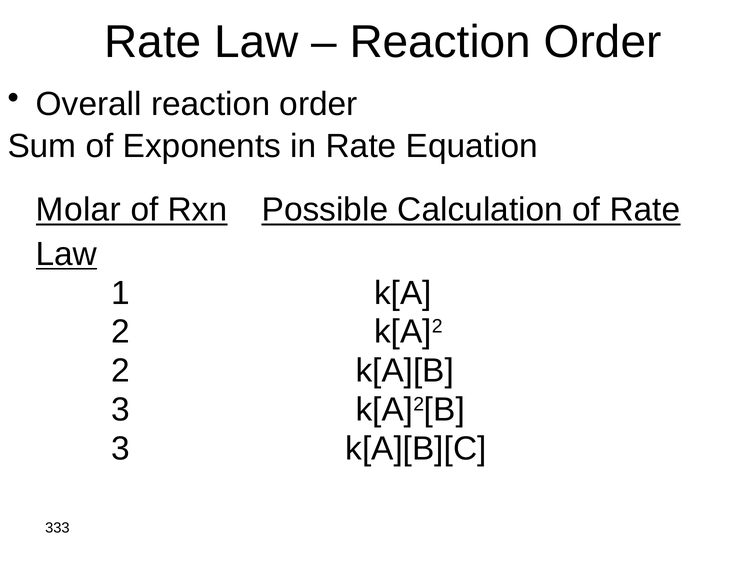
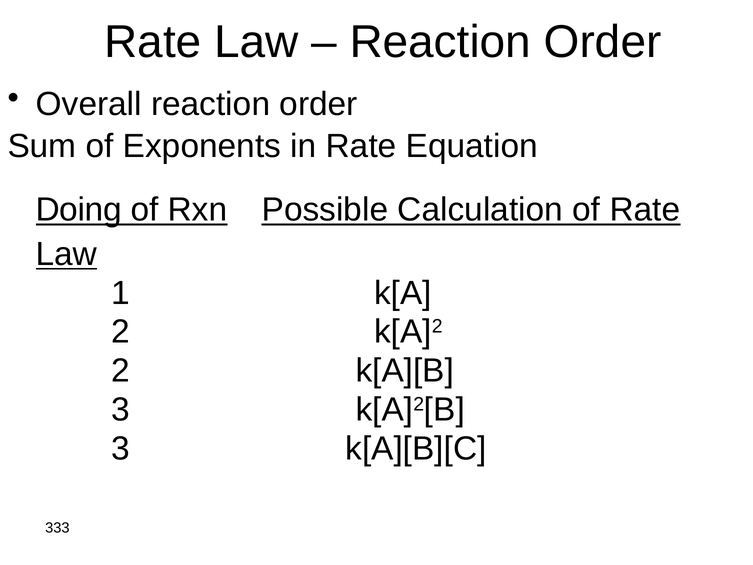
Molar: Molar -> Doing
